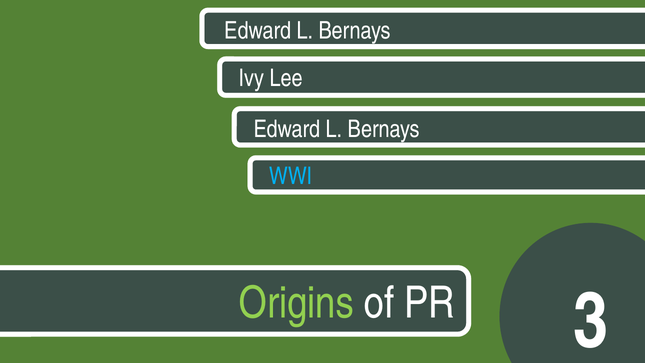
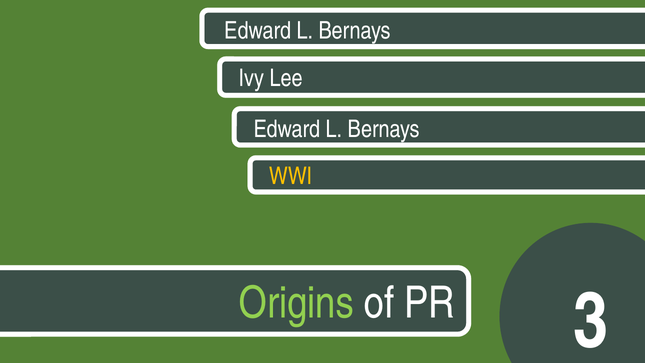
WWI colour: light blue -> yellow
